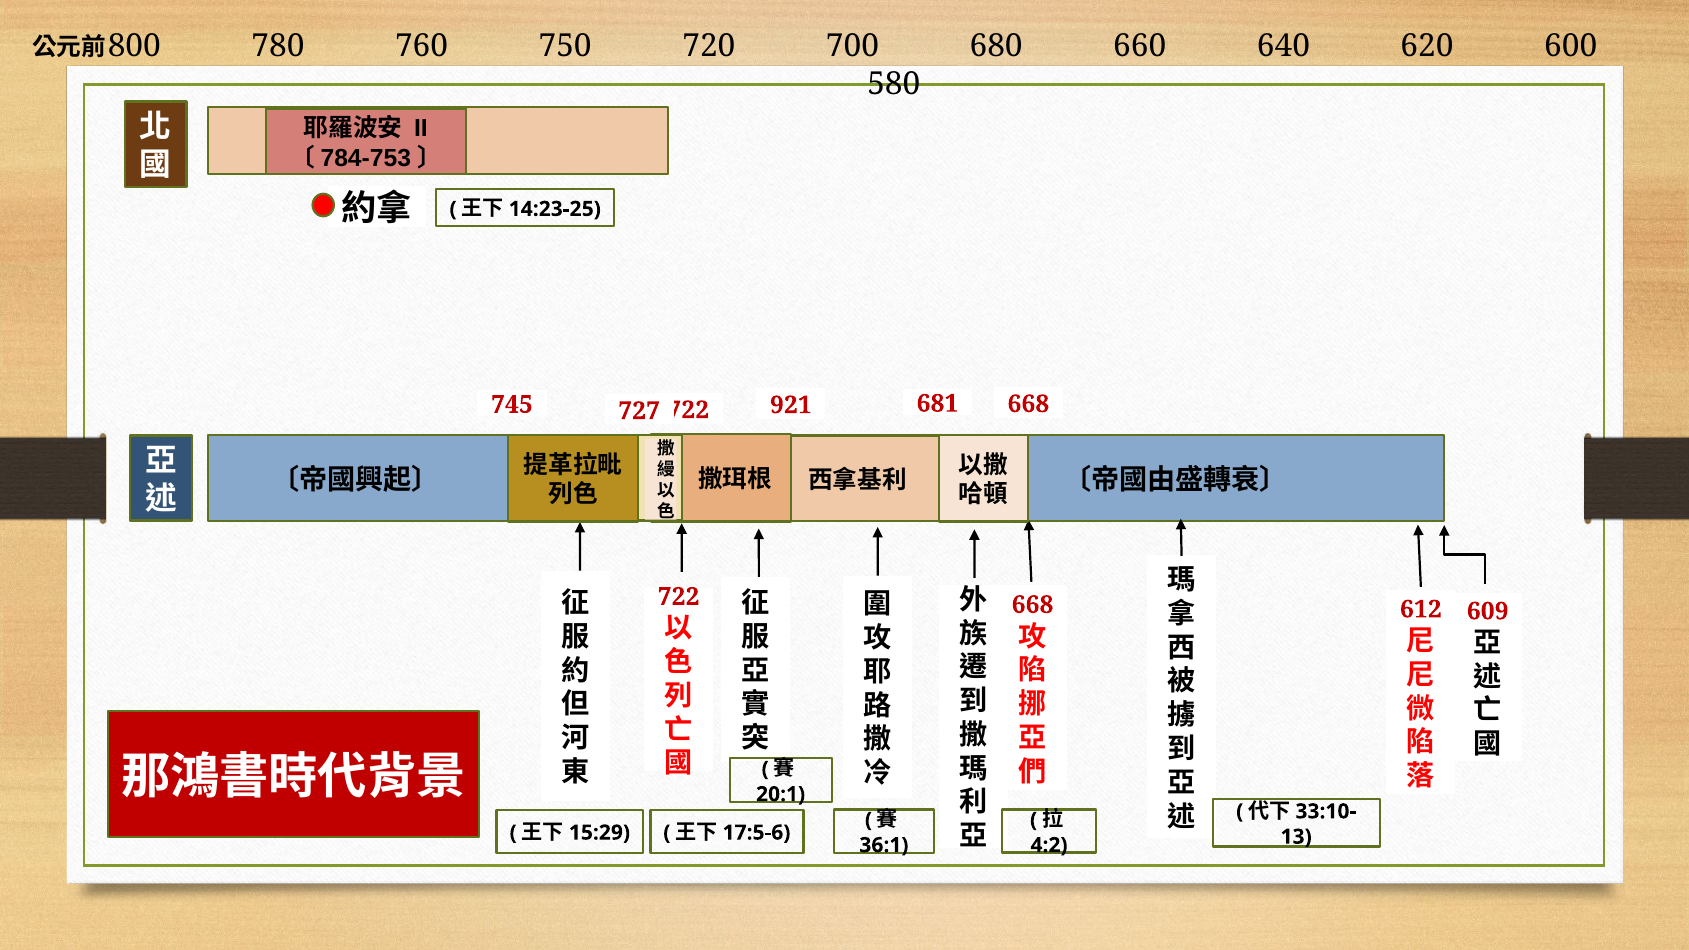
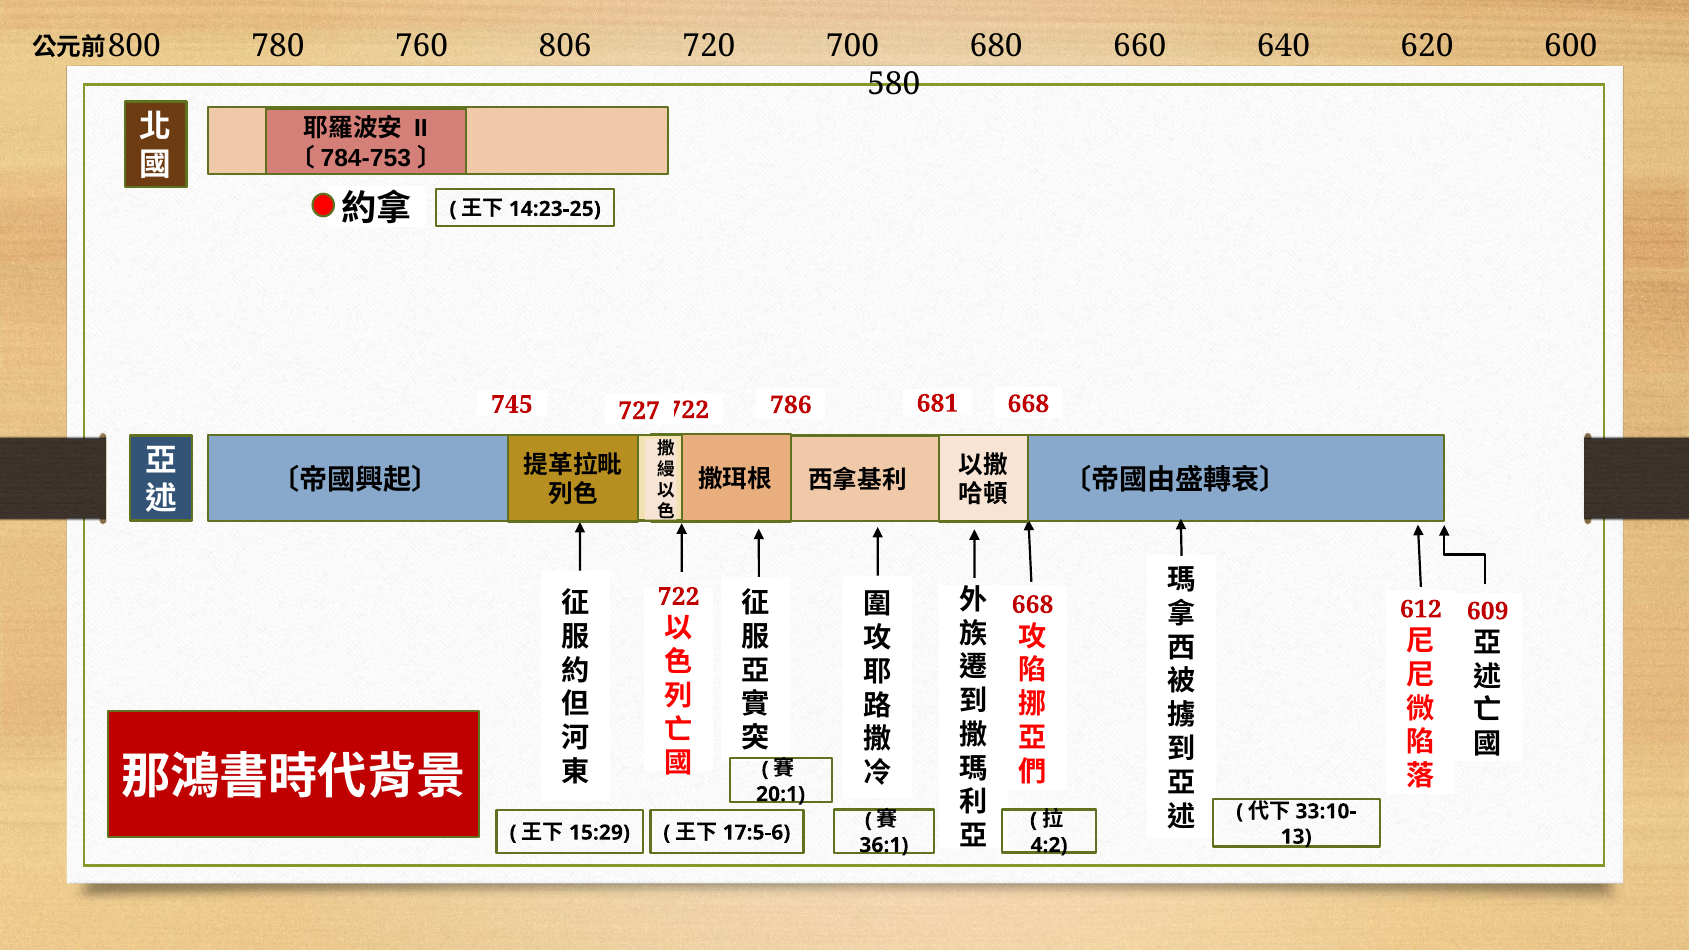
750: 750 -> 806
921: 921 -> 786
